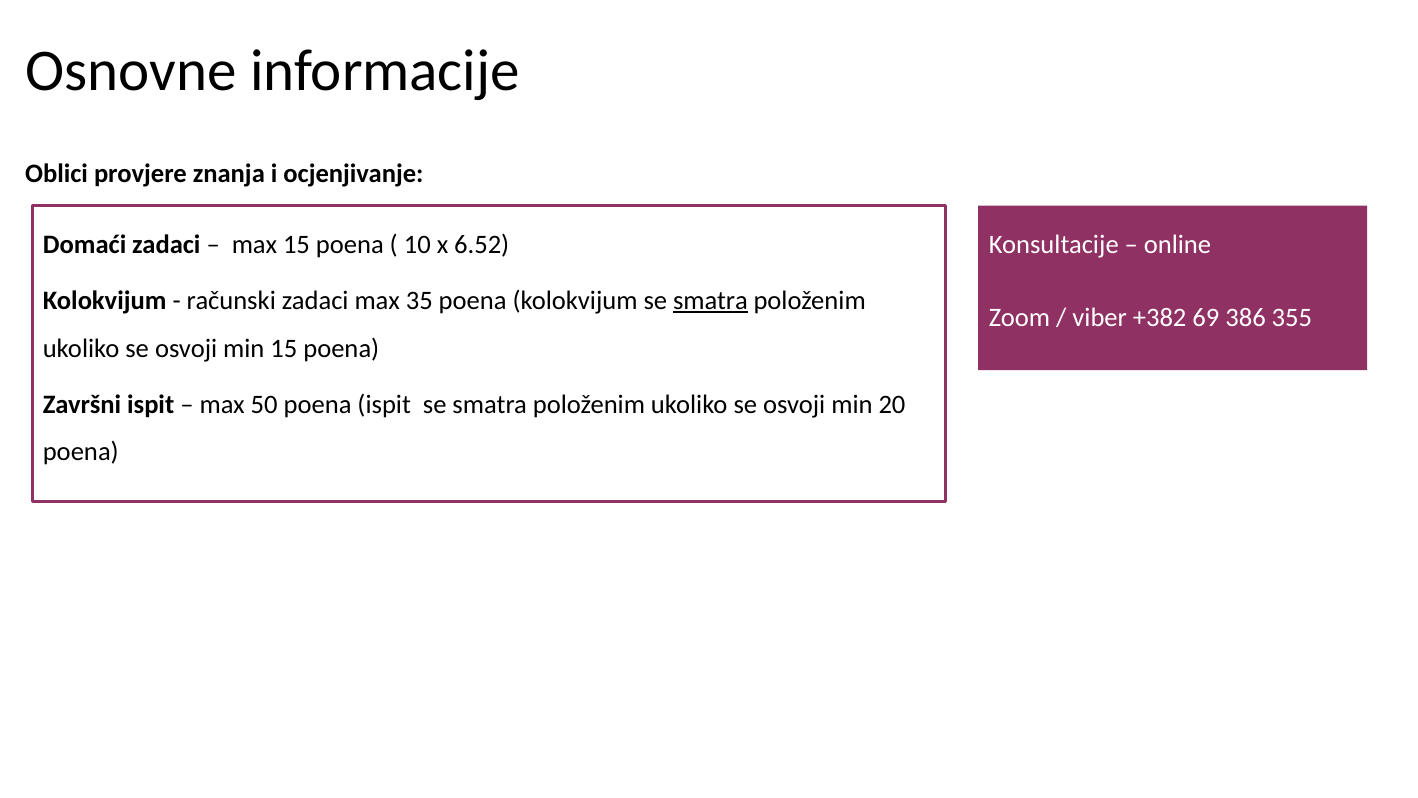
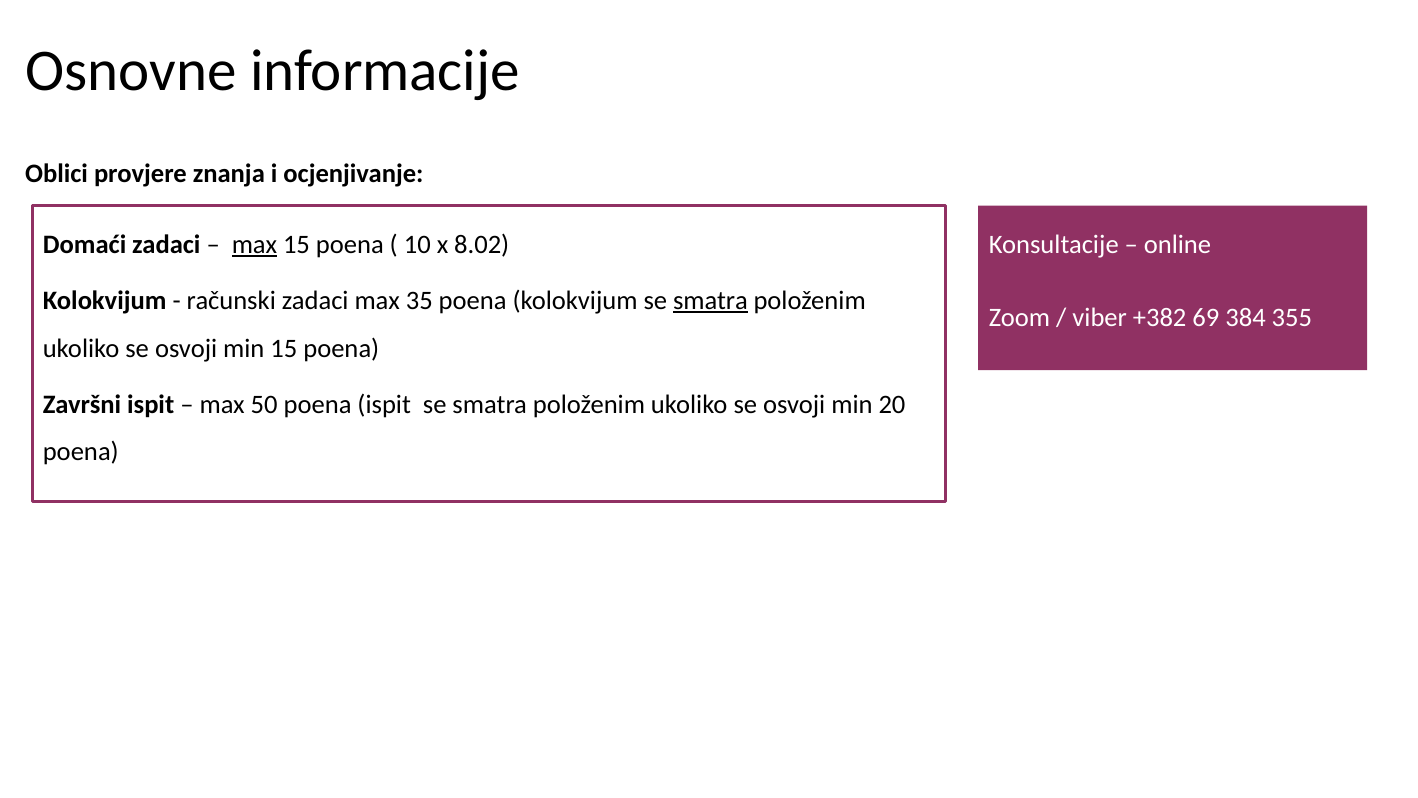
max at (254, 244) underline: none -> present
6.52: 6.52 -> 8.02
386: 386 -> 384
